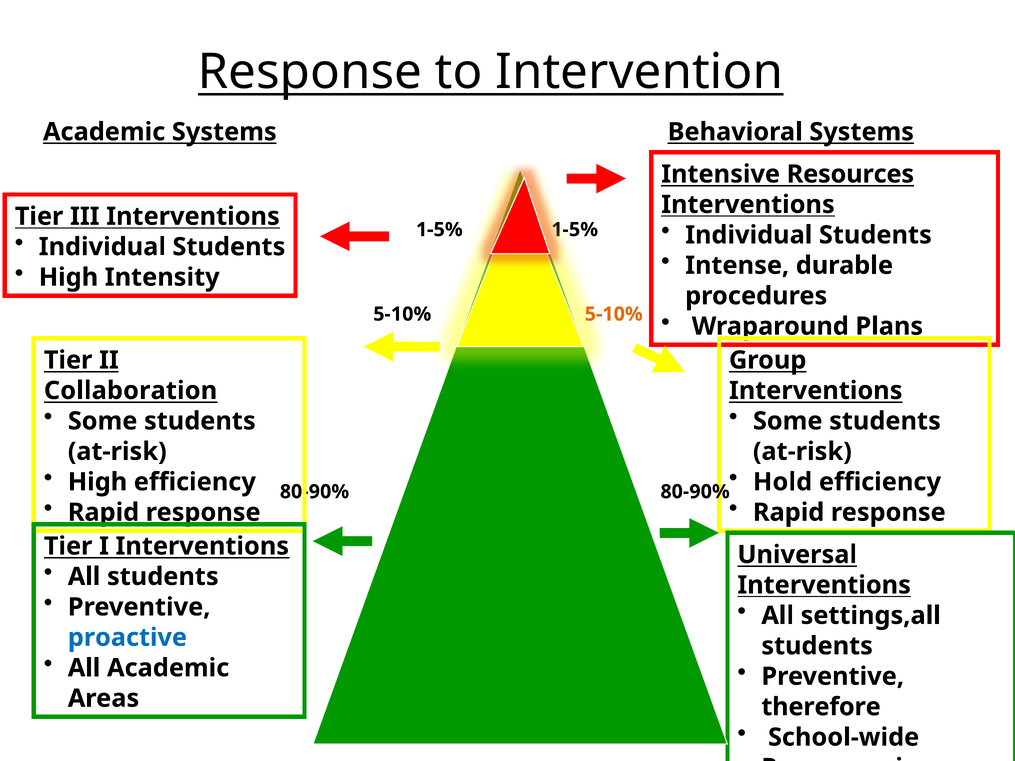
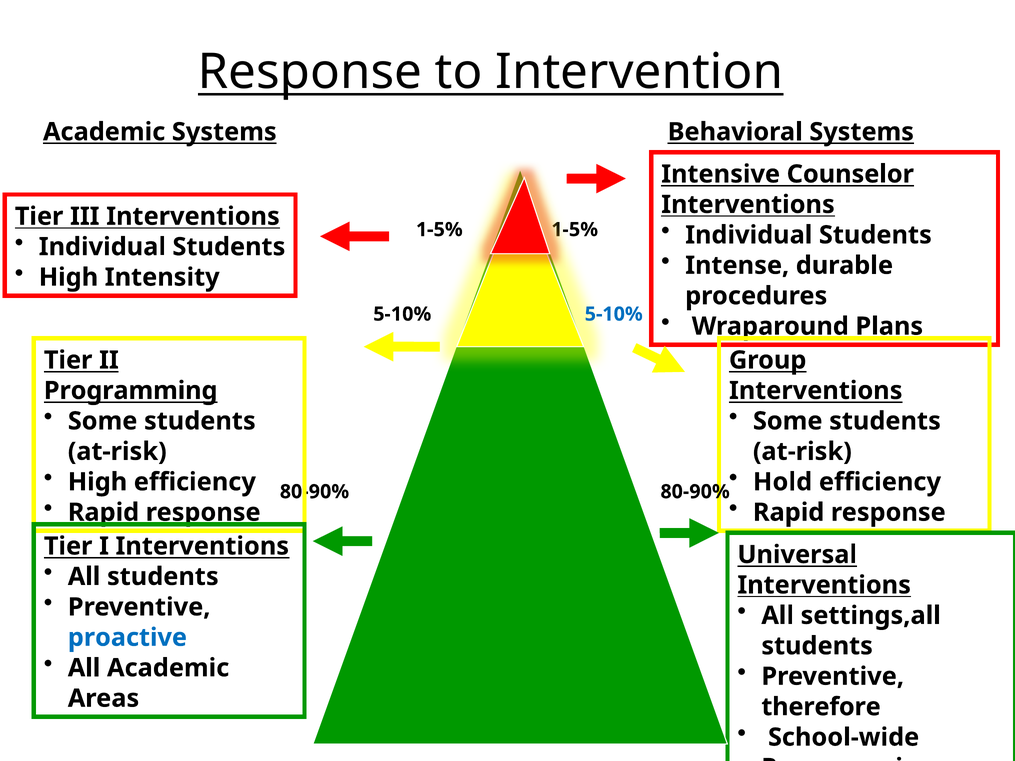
Resources: Resources -> Counselor
5-10% at (614, 314) colour: orange -> blue
Collaboration at (131, 391): Collaboration -> Programming
